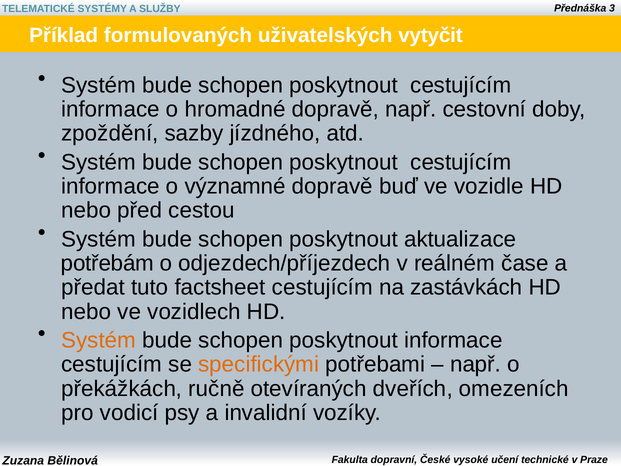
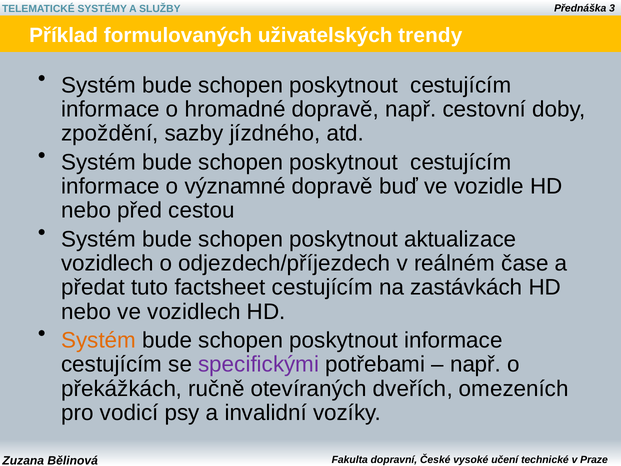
vytyčit: vytyčit -> trendy
potřebám at (107, 263): potřebám -> vozidlech
specifickými colour: orange -> purple
